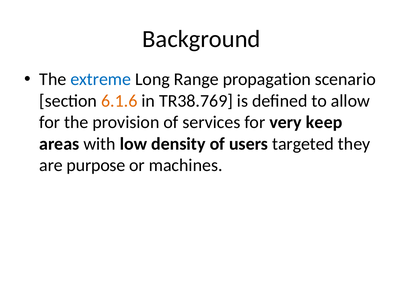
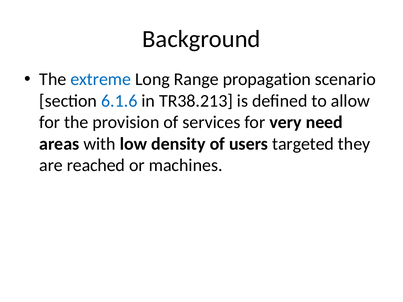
6.1.6 colour: orange -> blue
TR38.769: TR38.769 -> TR38.213
keep: keep -> need
purpose: purpose -> reached
